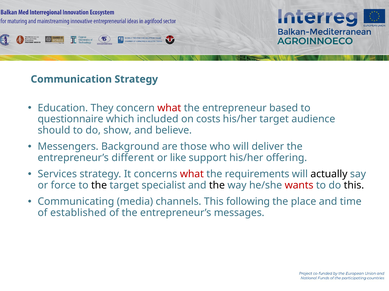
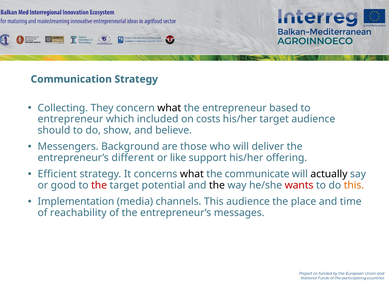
Education: Education -> Collecting
what at (169, 108) colour: red -> black
questionnaire at (71, 119): questionnaire -> entrepreneur
Services: Services -> Efficient
what at (192, 175) colour: red -> black
requirements: requirements -> communicate
force: force -> good
the at (99, 186) colour: black -> red
specialist: specialist -> potential
this at (354, 186) colour: black -> orange
Communicating: Communicating -> Implementation
This following: following -> audience
established: established -> reachability
